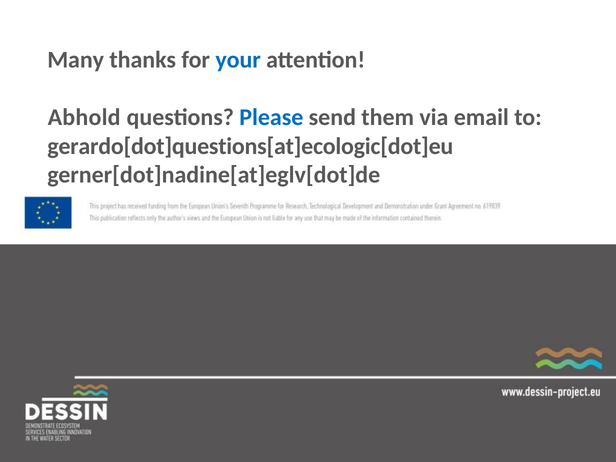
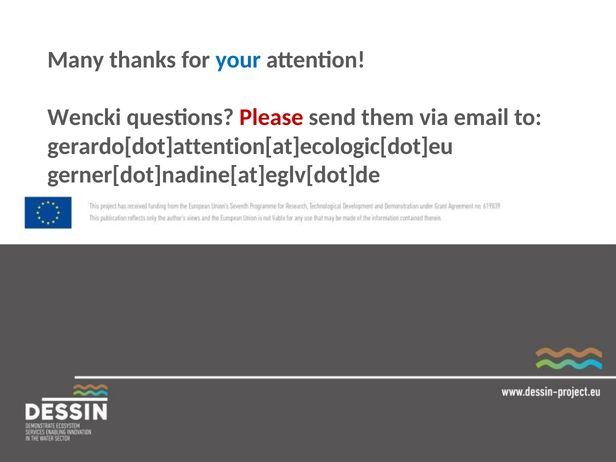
Abhold: Abhold -> Wencki
Please colour: blue -> red
gerardo[dot]questions[at]ecologic[dot]eu: gerardo[dot]questions[at]ecologic[dot]eu -> gerardo[dot]attention[at]ecologic[dot]eu
